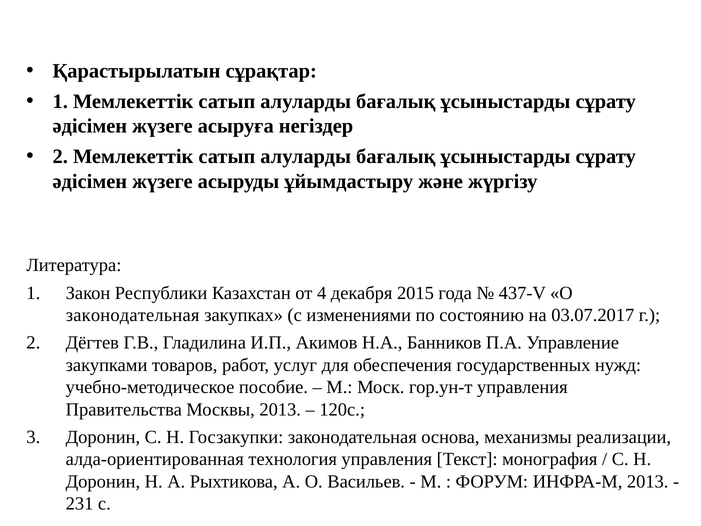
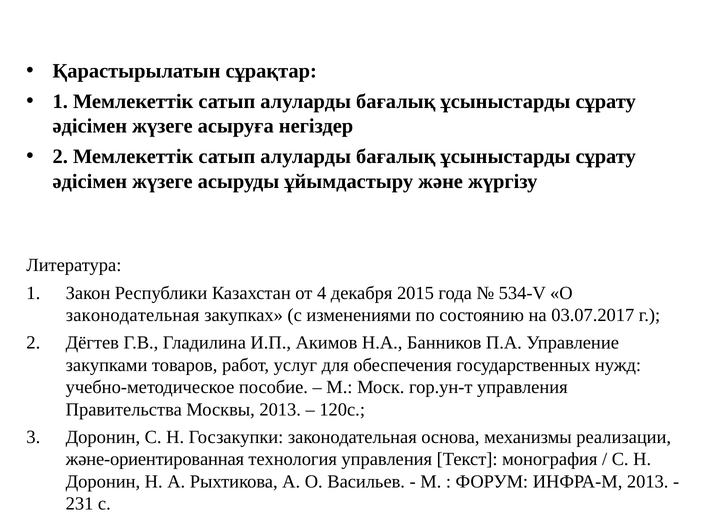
437-V: 437-V -> 534-V
алда-ориентированная: алда-ориентированная -> және-ориентированная
